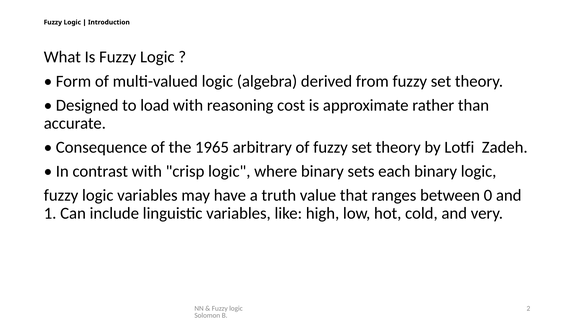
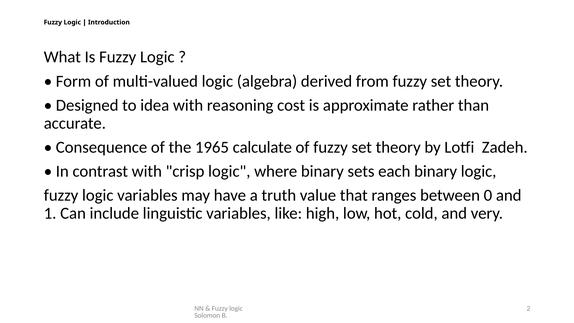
load: load -> idea
arbitrary: arbitrary -> calculate
